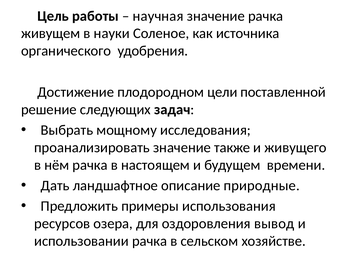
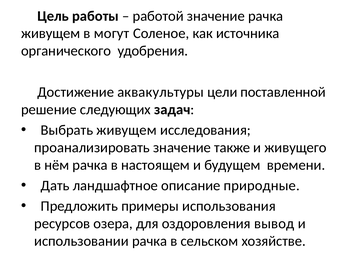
научная: научная -> работой
науки: науки -> могут
плодородном: плодородном -> аквакультуры
Выбрать мощному: мощному -> живущем
